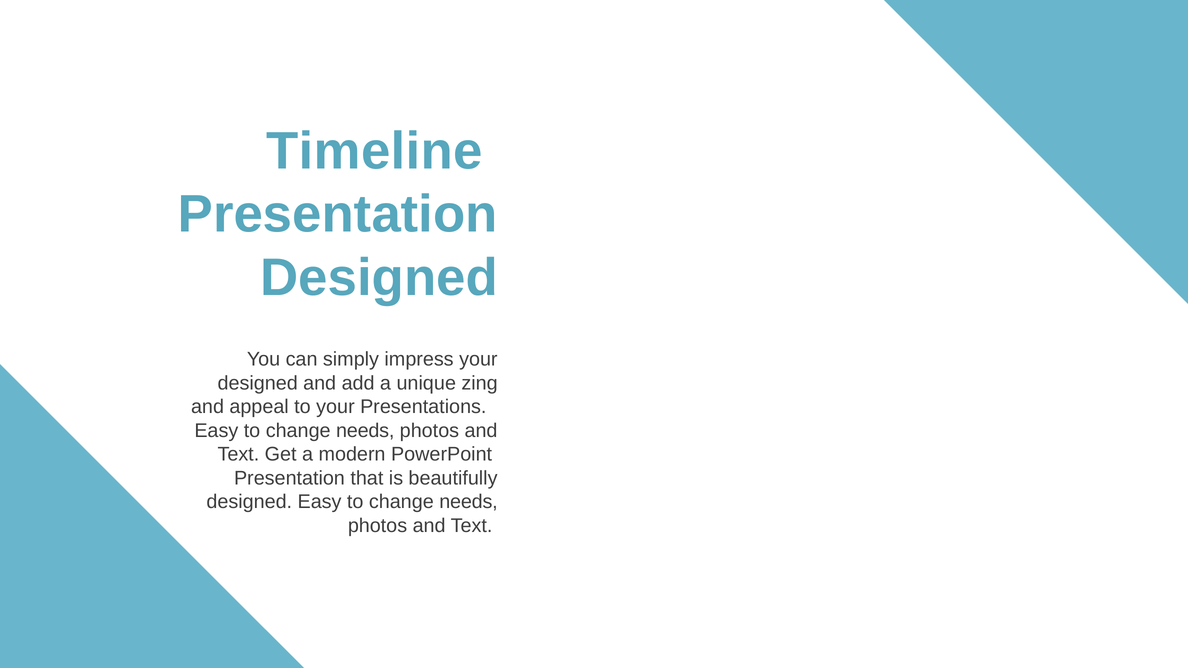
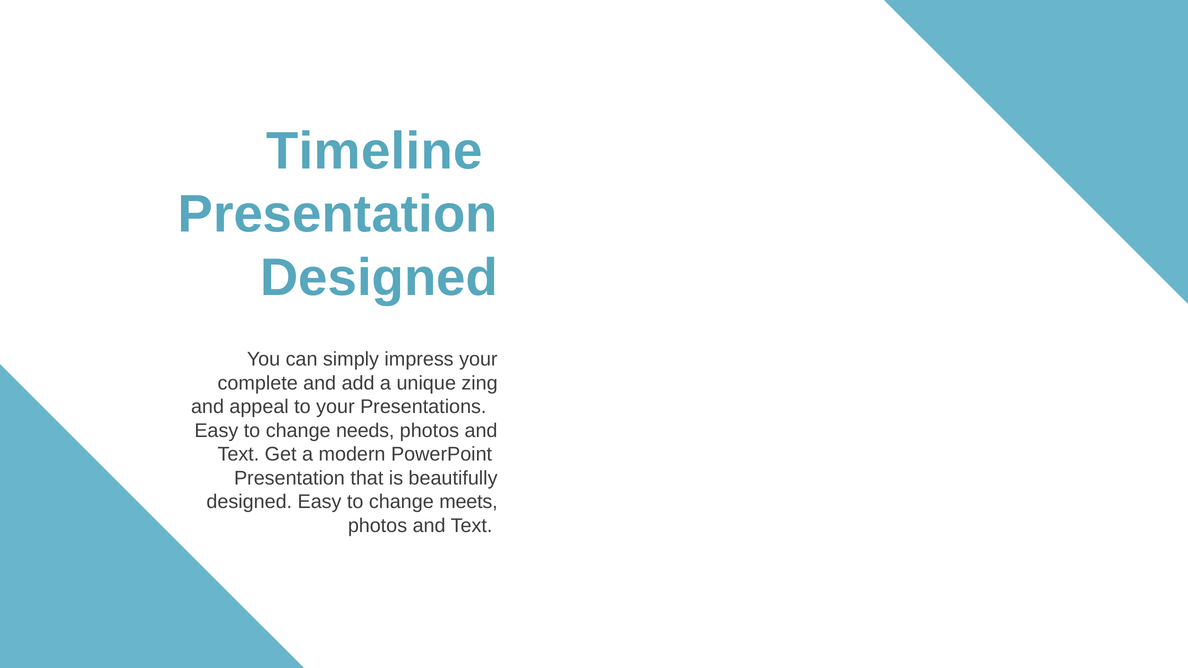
designed at (258, 383): designed -> complete
needs at (468, 502): needs -> meets
